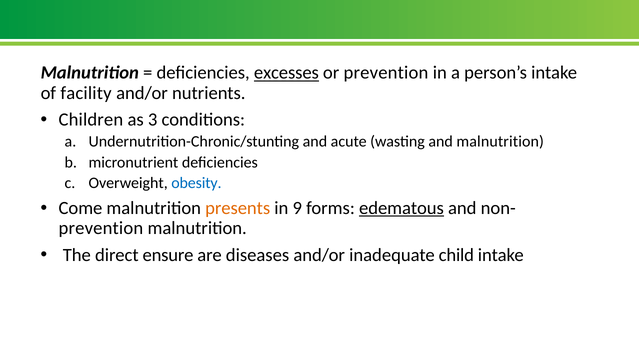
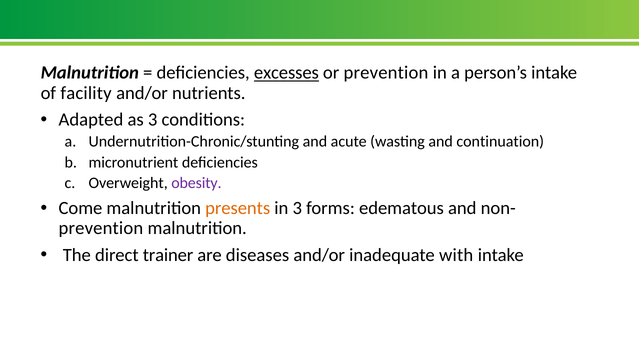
Children: Children -> Adapted
and malnutrition: malnutrition -> continuation
obesity colour: blue -> purple
in 9: 9 -> 3
edematous underline: present -> none
ensure: ensure -> trainer
child: child -> with
